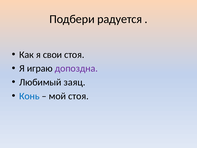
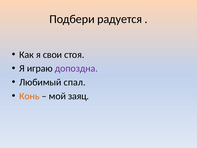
заяц: заяц -> спал
Конь colour: blue -> orange
мой стоя: стоя -> заяц
